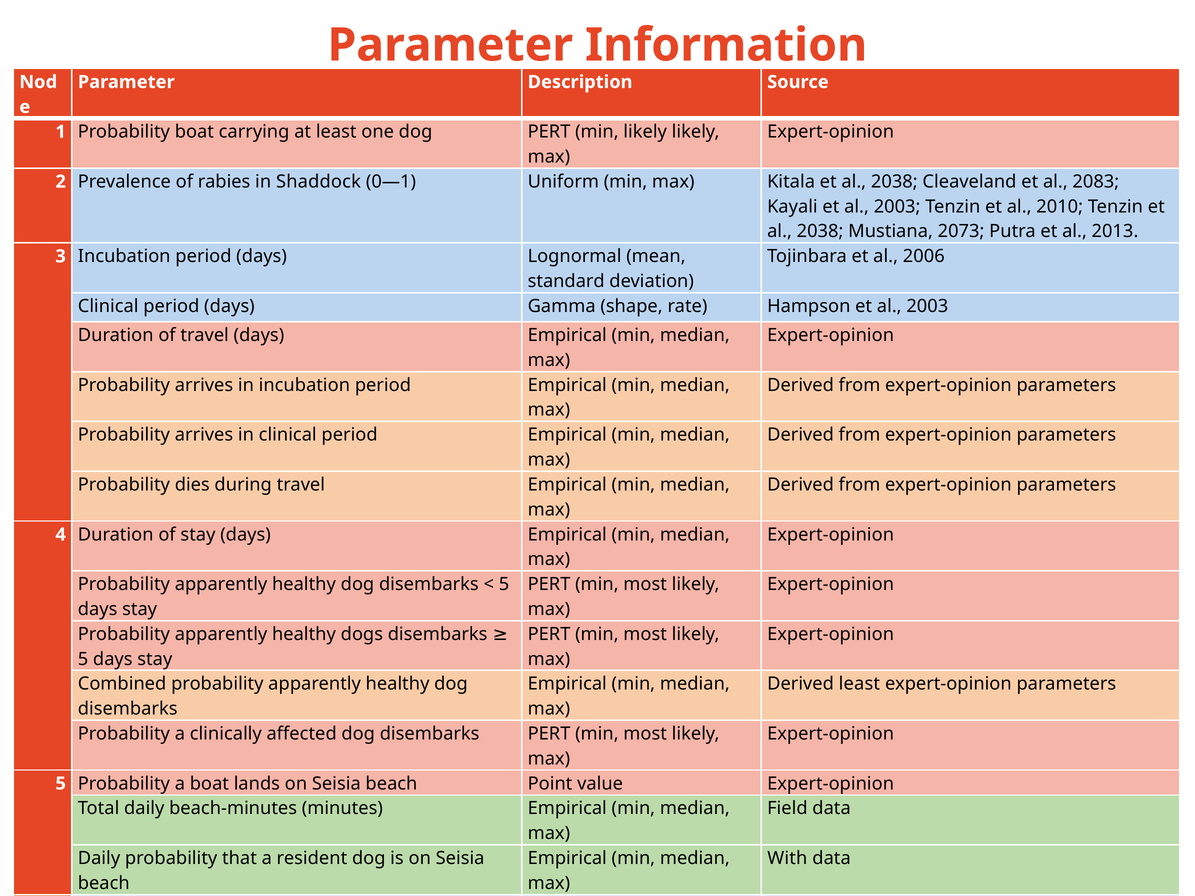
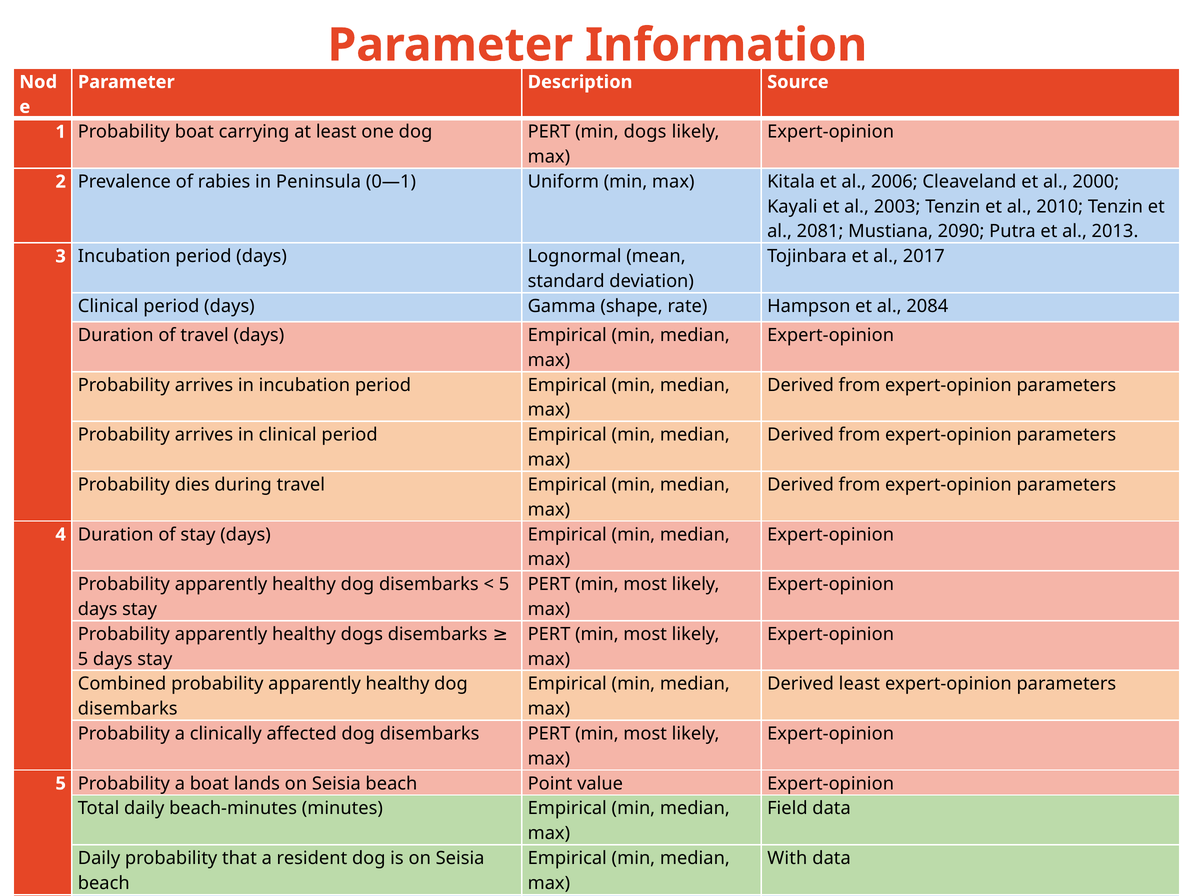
min likely: likely -> dogs
in Shaddock: Shaddock -> Peninsula
Kitala et al 2038: 2038 -> 2006
2083: 2083 -> 2000
2038 at (820, 231): 2038 -> 2081
2073: 2073 -> 2090
2006: 2006 -> 2017
Hampson et al 2003: 2003 -> 2084
